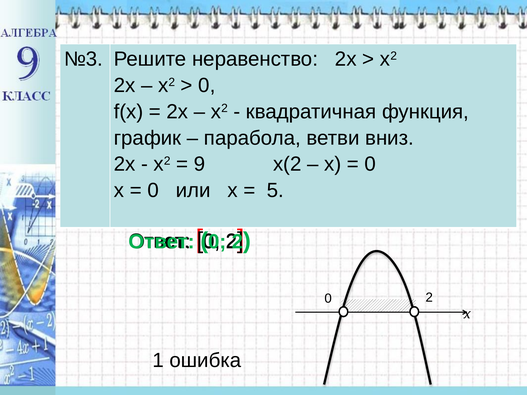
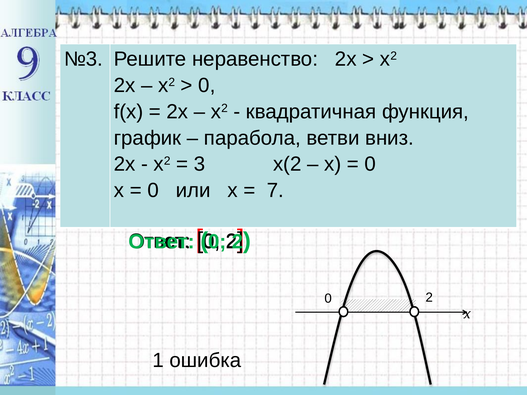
9: 9 -> 3
5: 5 -> 7
